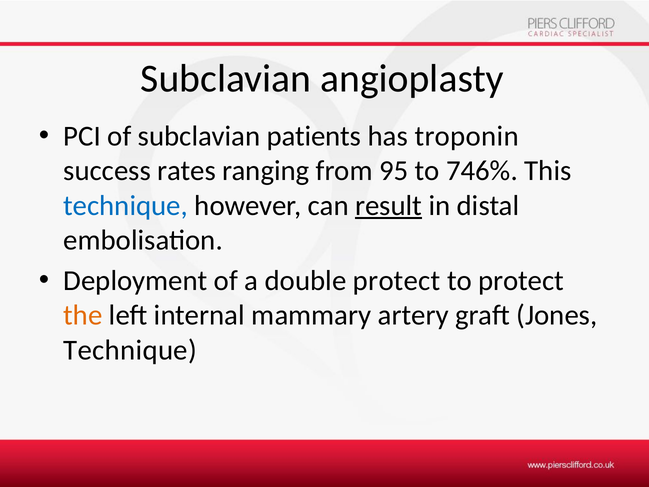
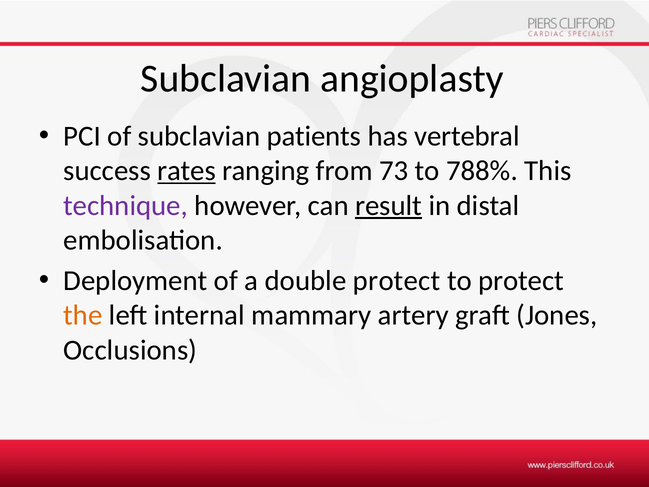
troponin: troponin -> vertebral
rates underline: none -> present
95: 95 -> 73
746%: 746% -> 788%
technique at (126, 205) colour: blue -> purple
Technique at (130, 350): Technique -> Occlusions
